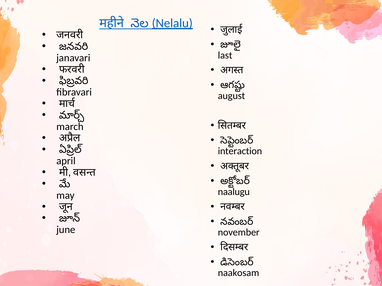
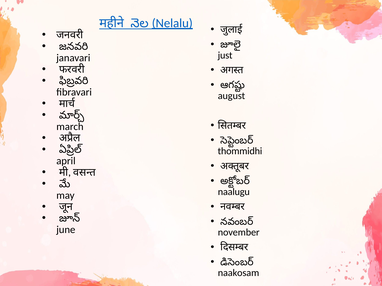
last: last -> just
interaction: interaction -> thommidhi
